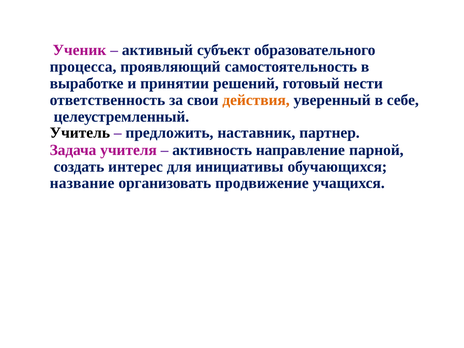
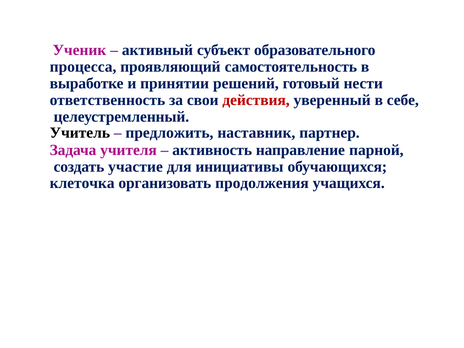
действия colour: orange -> red
интерес: интерес -> участие
название: название -> клеточка
продвижение: продвижение -> продолжения
